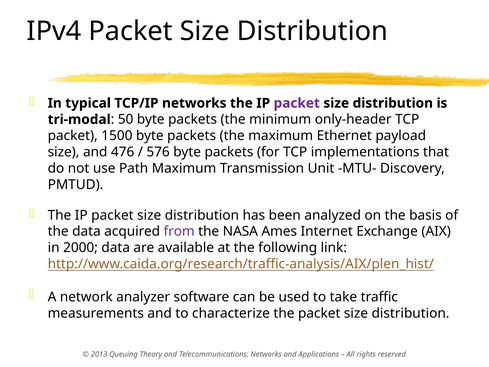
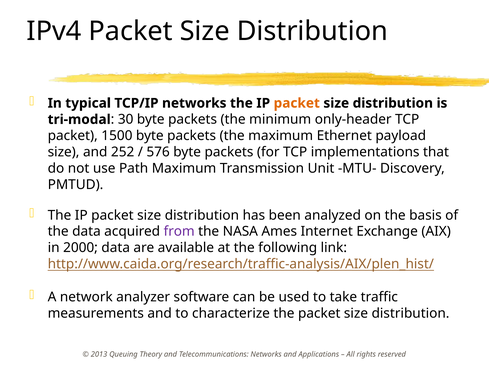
packet at (297, 103) colour: purple -> orange
50: 50 -> 30
476: 476 -> 252
